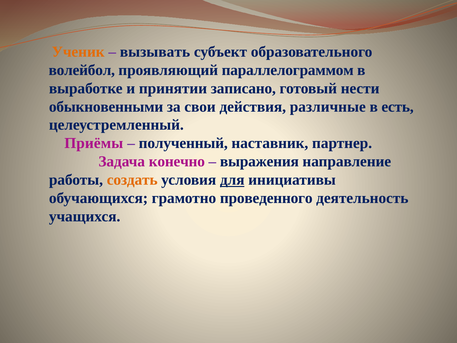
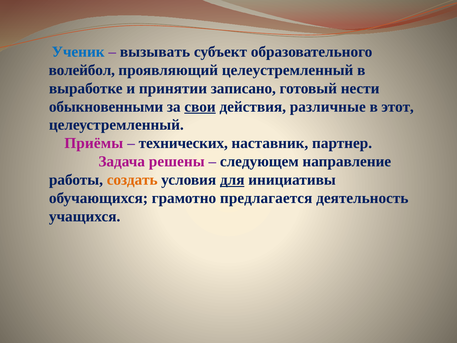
Ученик colour: orange -> blue
проявляющий параллелограммом: параллелограммом -> целеустремленный
свои underline: none -> present
есть: есть -> этот
полученный: полученный -> технических
конечно: конечно -> решены
выражения: выражения -> следующем
проведенного: проведенного -> предлагается
